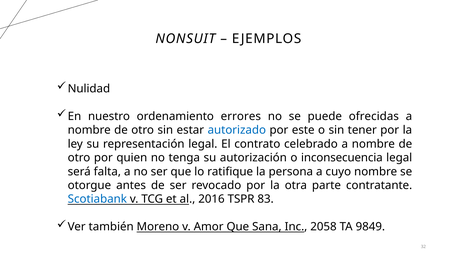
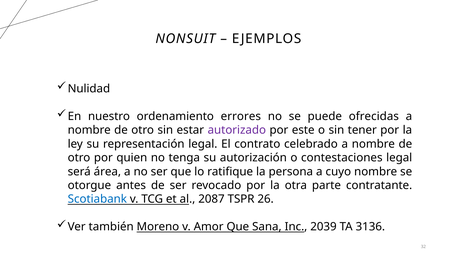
autorizado colour: blue -> purple
inconsecuencia: inconsecuencia -> contestaciones
falta: falta -> área
2016: 2016 -> 2087
83: 83 -> 26
2058: 2058 -> 2039
9849: 9849 -> 3136
